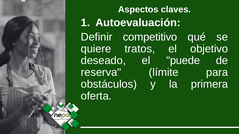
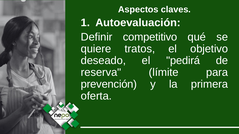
puede: puede -> pedirá
obstáculos: obstáculos -> prevención
